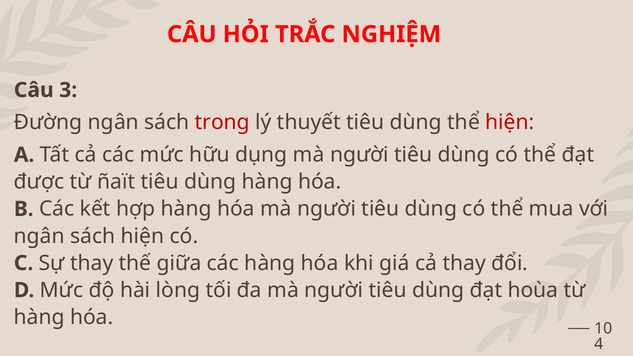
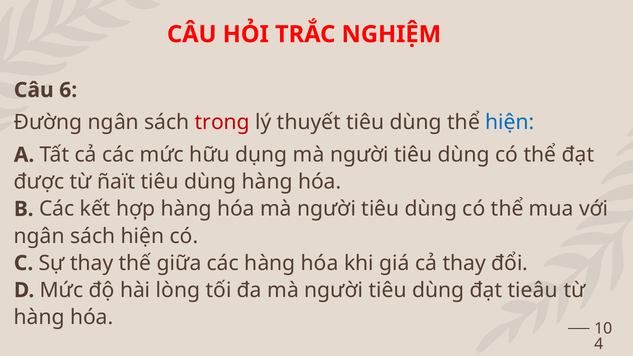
3: 3 -> 6
hiện at (510, 122) colour: red -> blue
hoùa: hoùa -> tieâu
